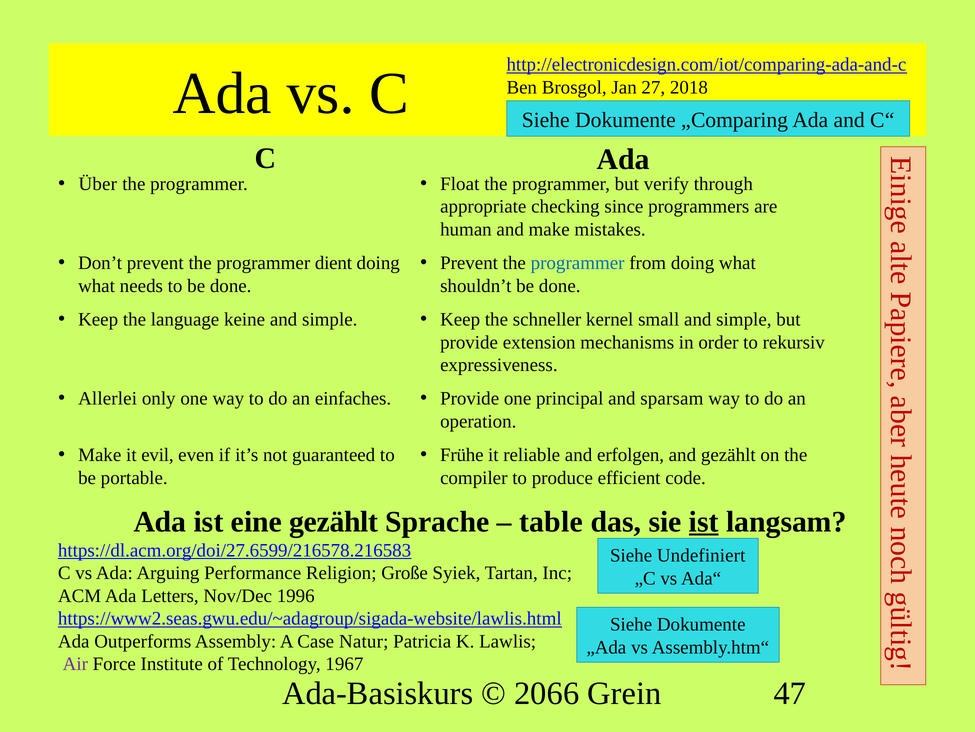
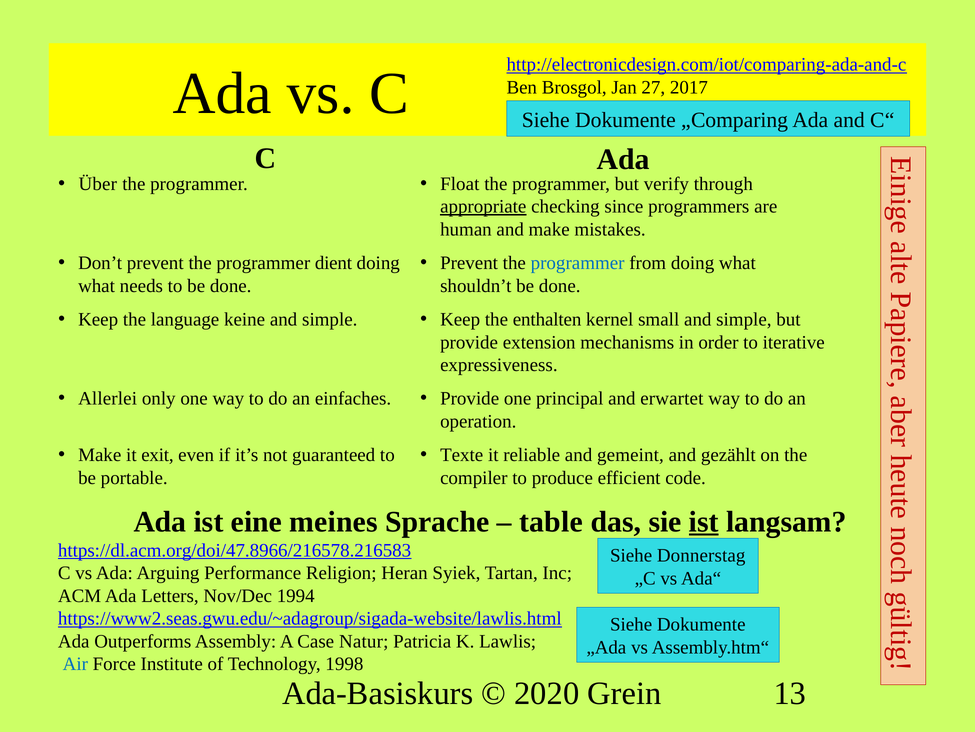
2018: 2018 -> 2017
appropriate underline: none -> present
schneller: schneller -> enthalten
rekursiv: rekursiv -> iterative
sparsam: sparsam -> erwartet
evil: evil -> exit
Frühe: Frühe -> Texte
erfolgen: erfolgen -> gemeint
eine gezählt: gezählt -> meines
https://dl.acm.org/doi/27.6599/216578.216583: https://dl.acm.org/doi/27.6599/216578.216583 -> https://dl.acm.org/doi/47.8966/216578.216583
Undefiniert: Undefiniert -> Donnerstag
Große: Große -> Heran
1996: 1996 -> 1994
Air colour: purple -> blue
1967: 1967 -> 1998
2066: 2066 -> 2020
47: 47 -> 13
